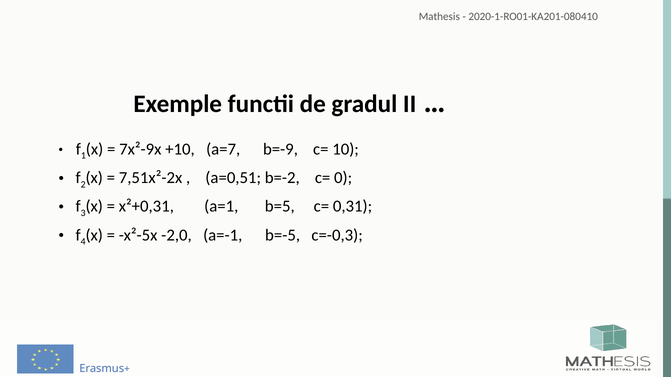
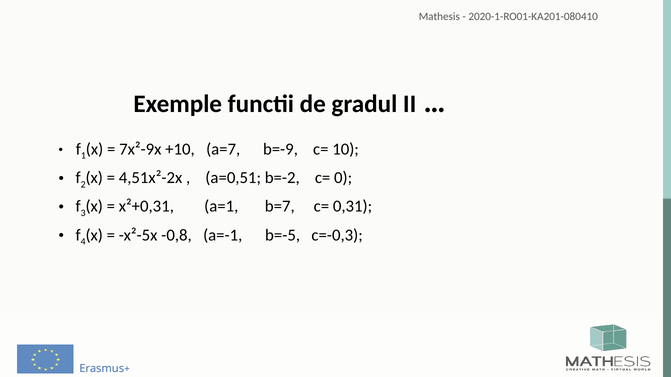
7,51x²-2x: 7,51x²-2x -> 4,51x²-2x
b=5: b=5 -> b=7
-2,0: -2,0 -> -0,8
